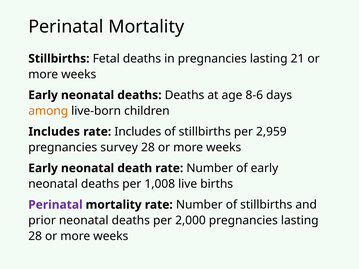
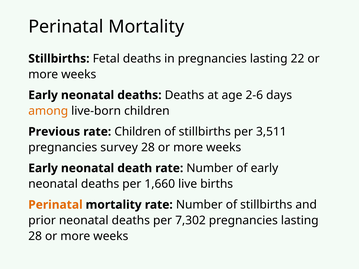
21: 21 -> 22
8-6: 8-6 -> 2-6
Includes at (54, 132): Includes -> Previous
rate Includes: Includes -> Children
2,959: 2,959 -> 3,511
1,008: 1,008 -> 1,660
Perinatal at (55, 205) colour: purple -> orange
2,000: 2,000 -> 7,302
